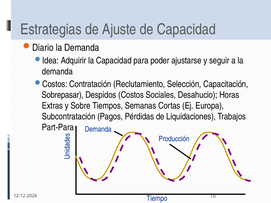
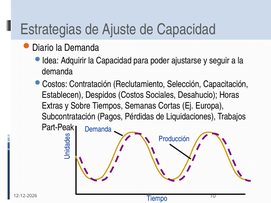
Sobrepasar: Sobrepasar -> Establecen
Part-Para: Part-Para -> Part-Peak
